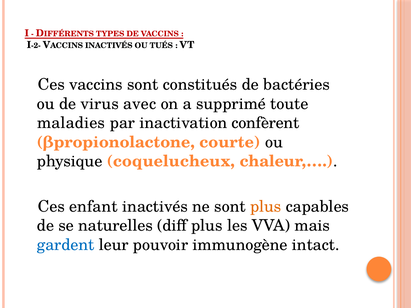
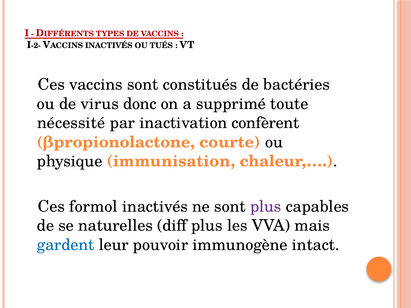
avec: avec -> donc
maladies: maladies -> nécessité
coquelucheux: coquelucheux -> immunisation
enfant: enfant -> formol
plus at (266, 207) colour: orange -> purple
